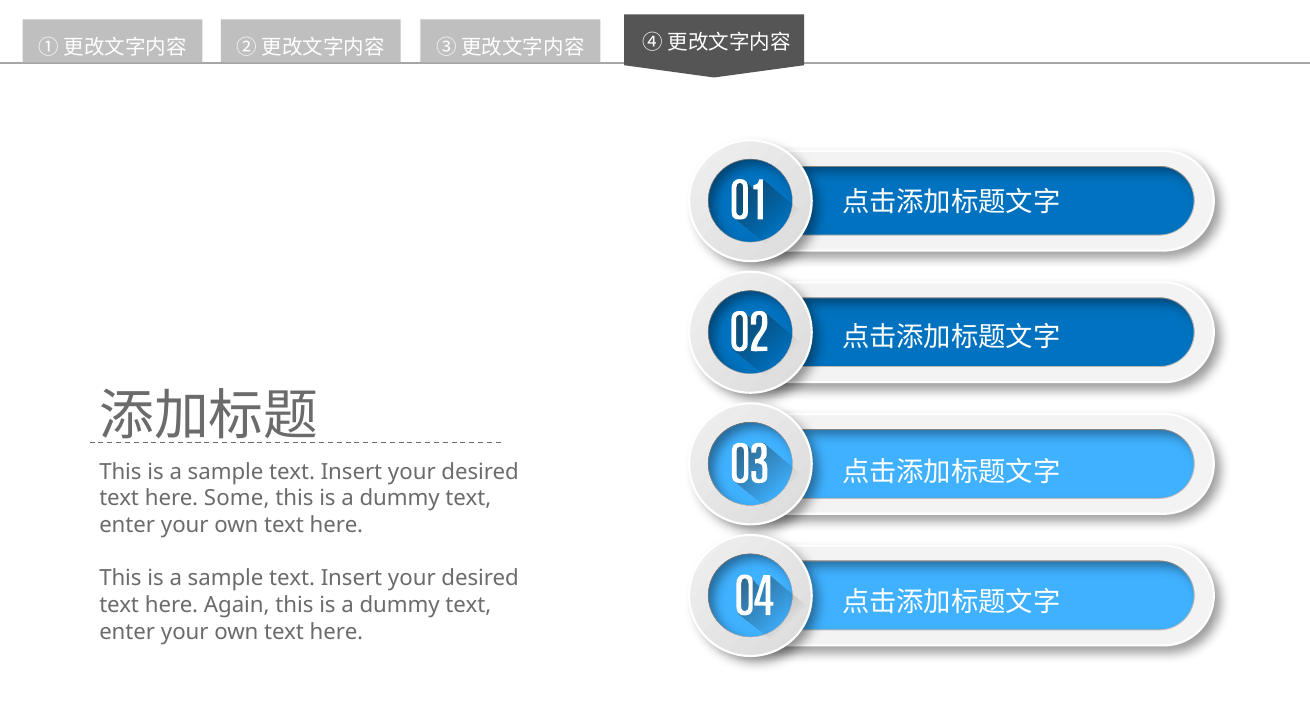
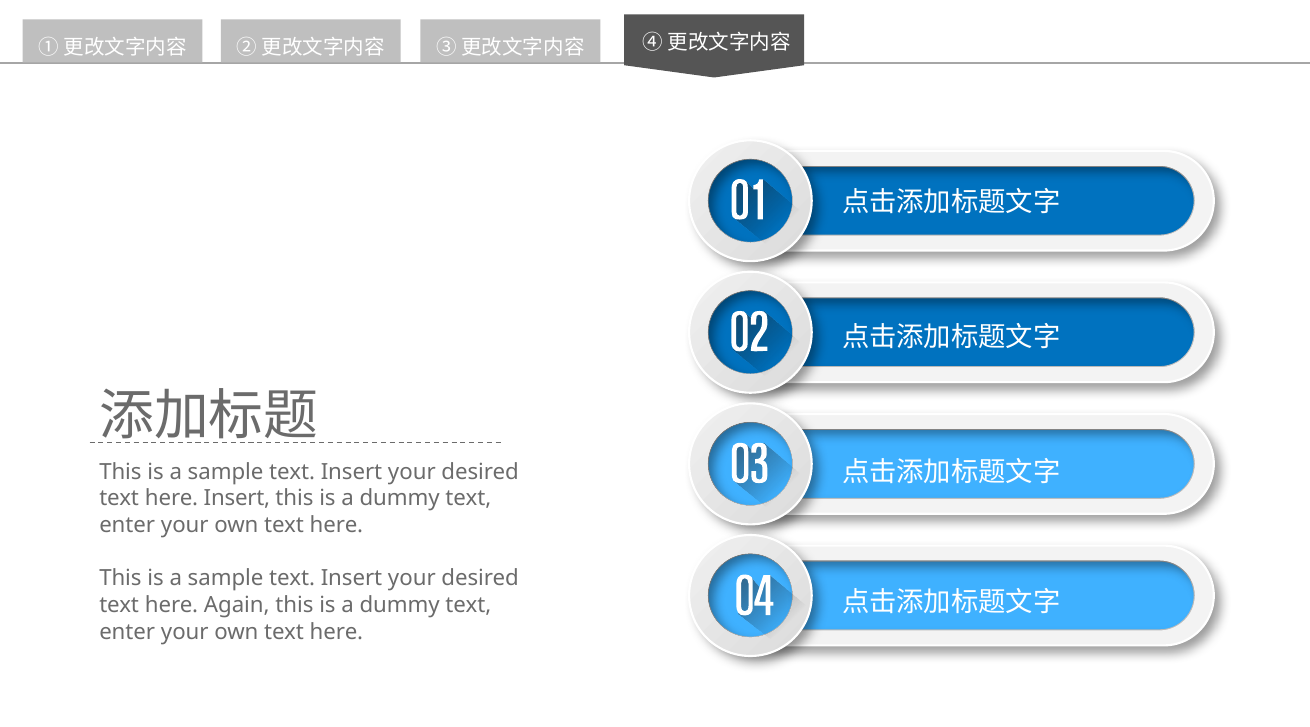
here Some: Some -> Insert
